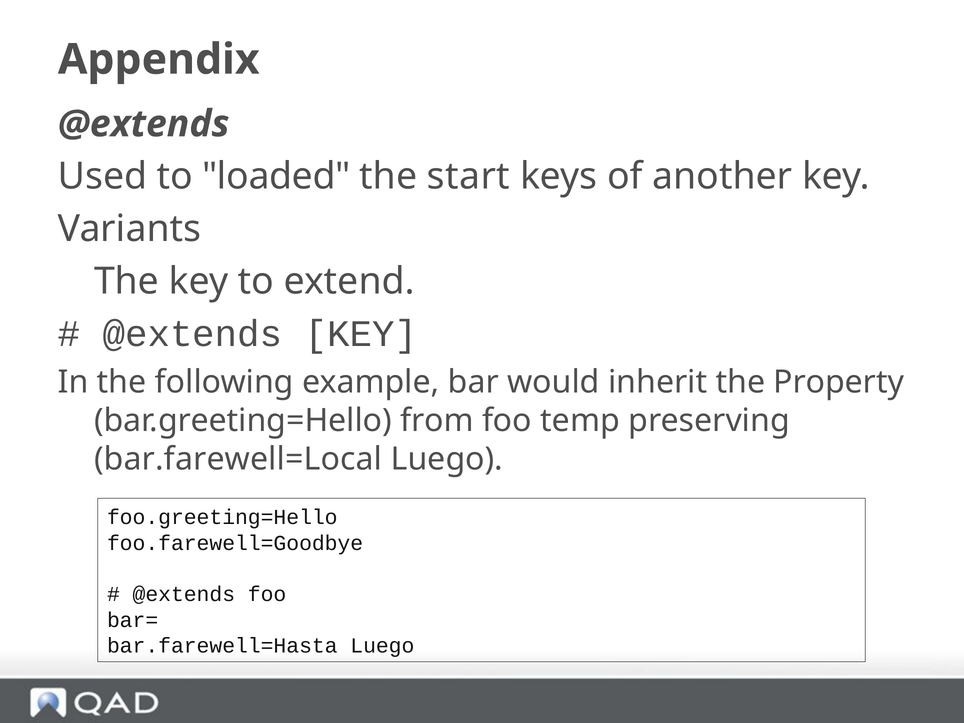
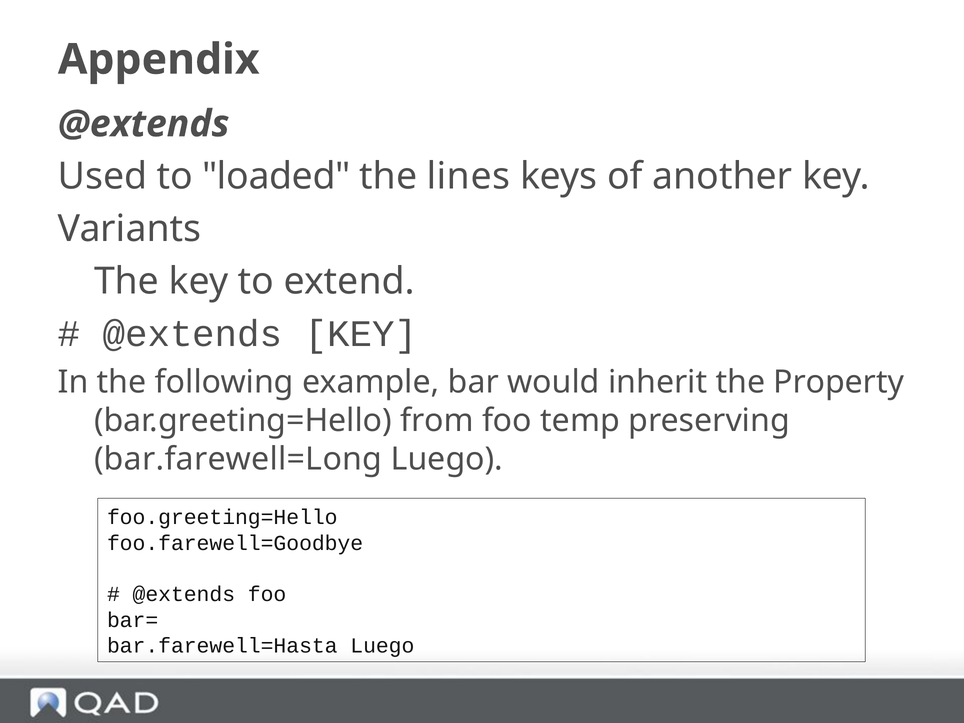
start: start -> lines
bar.farewell=Local: bar.farewell=Local -> bar.farewell=Long
